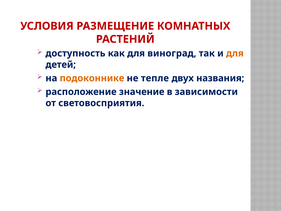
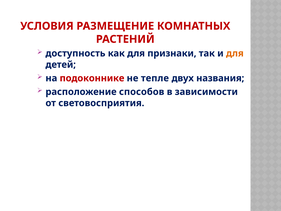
виноград: виноград -> признаки
подоконнике colour: orange -> red
значение: значение -> способов
